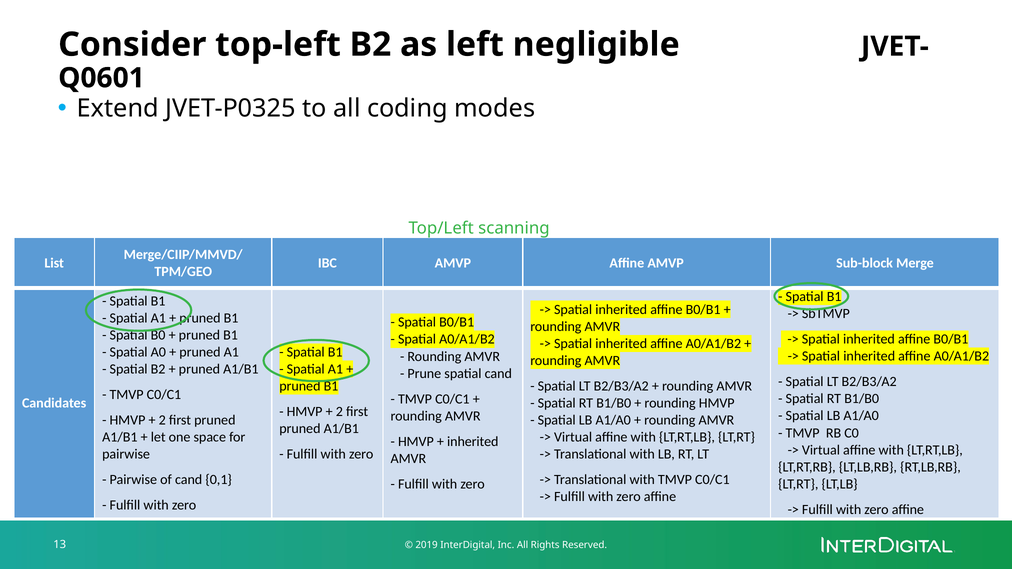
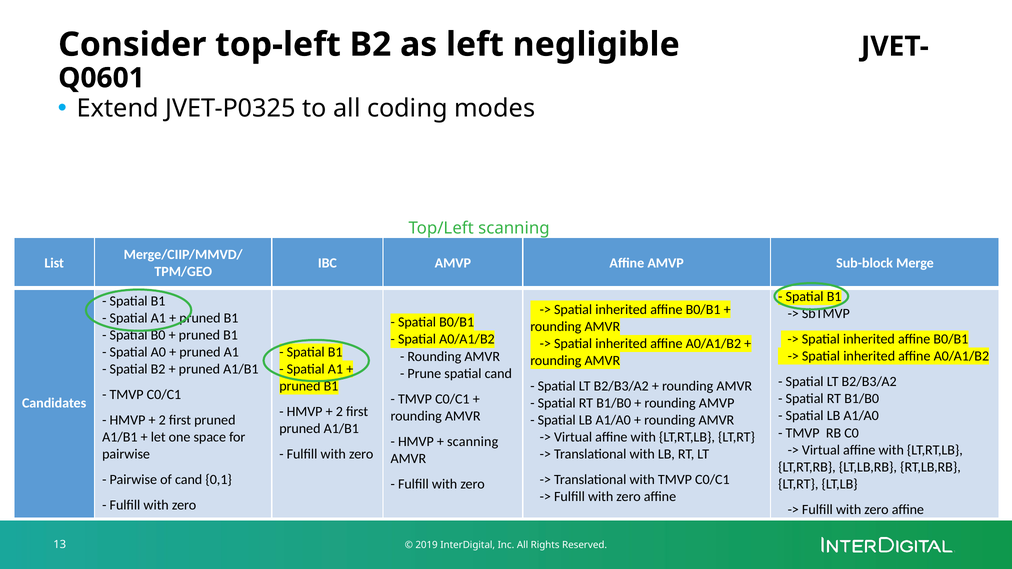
rounding HMVP: HMVP -> AMVP
inherited at (473, 442): inherited -> scanning
